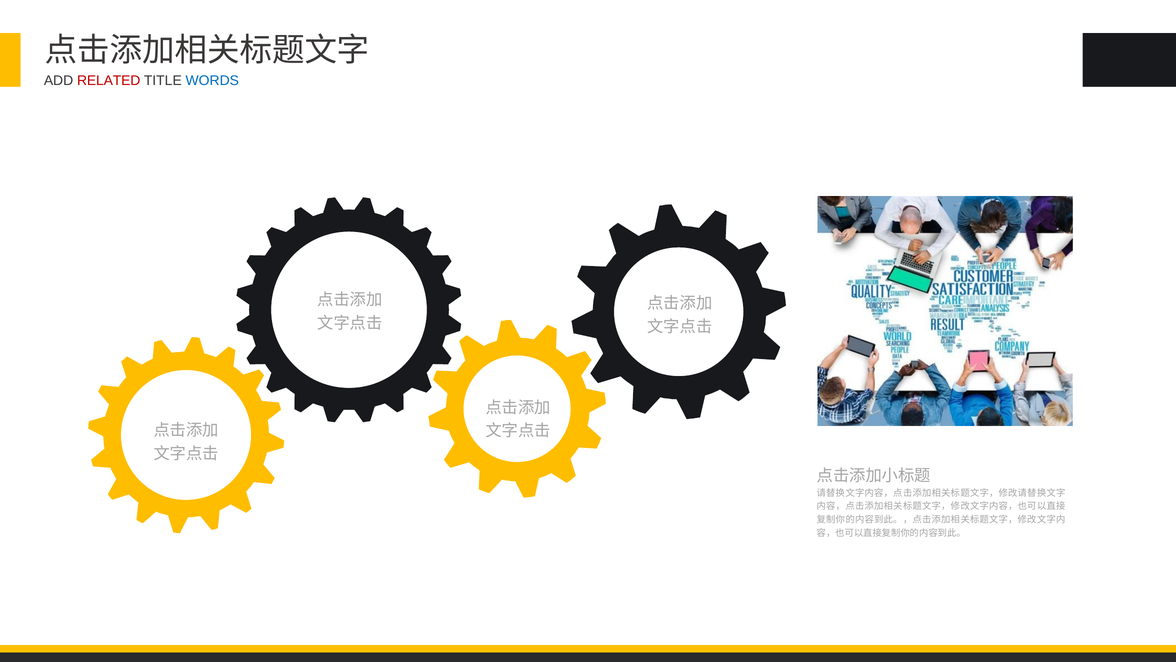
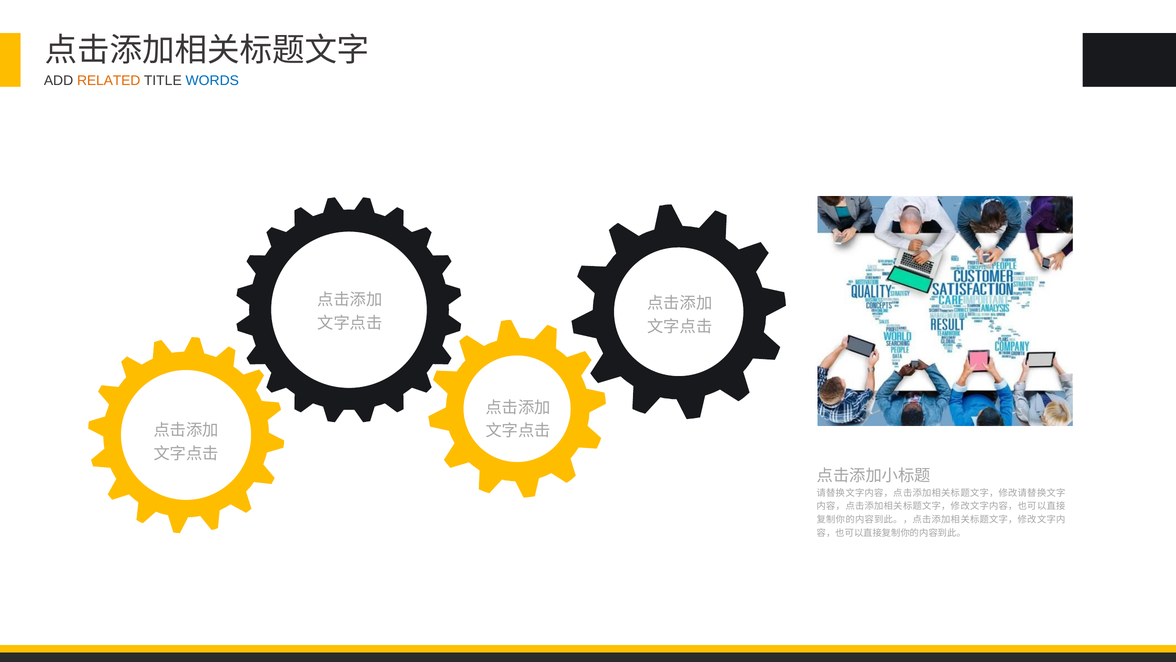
RELATED colour: red -> orange
